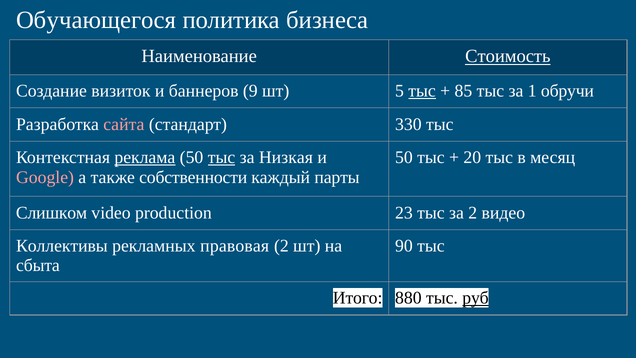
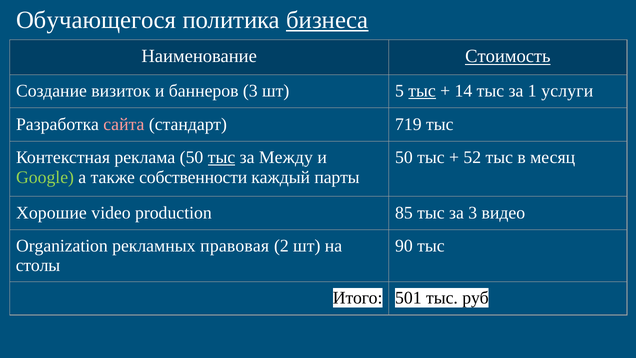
бизнеса underline: none -> present
баннеров 9: 9 -> 3
85: 85 -> 14
обручи: обручи -> услуги
330: 330 -> 719
реклама underline: present -> none
Низкая: Низкая -> Между
20: 20 -> 52
Google colour: pink -> light green
Слишком: Слишком -> Хорошие
23: 23 -> 85
за 2: 2 -> 3
Коллективы: Коллективы -> Organization
сбыта: сбыта -> столы
880: 880 -> 501
руб underline: present -> none
